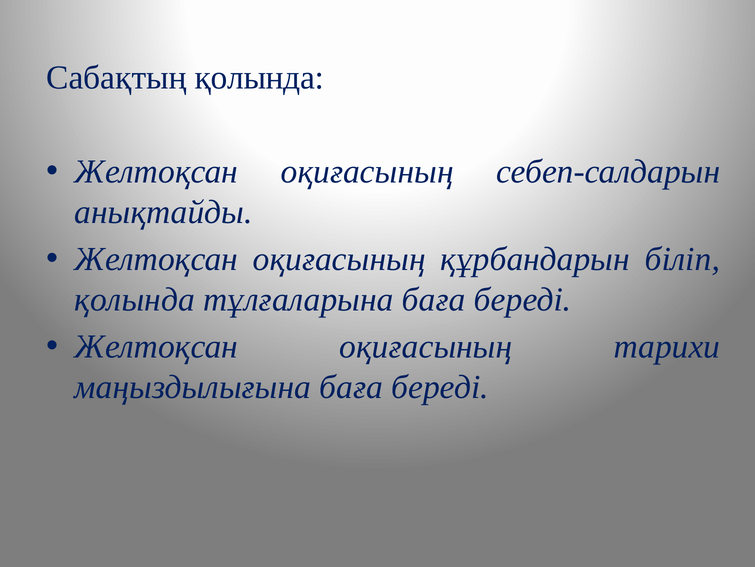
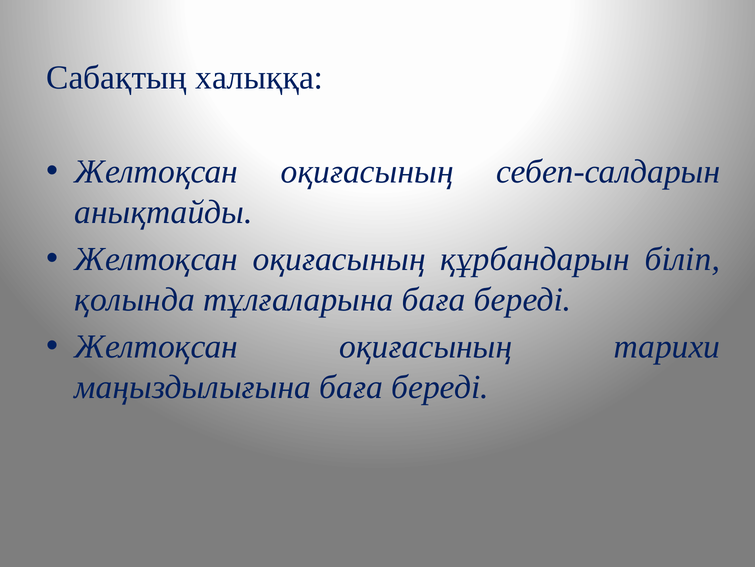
Сабақтың қолында: қолында -> халыққа
